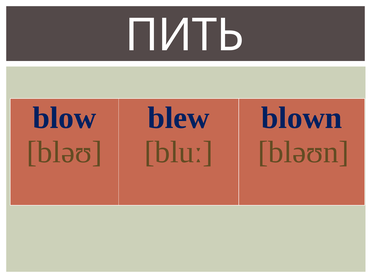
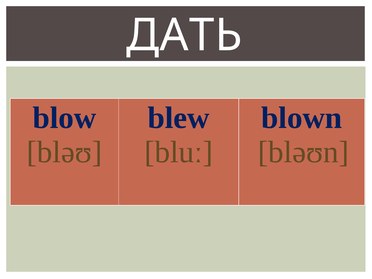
ПИТЬ: ПИТЬ -> ДАТЬ
